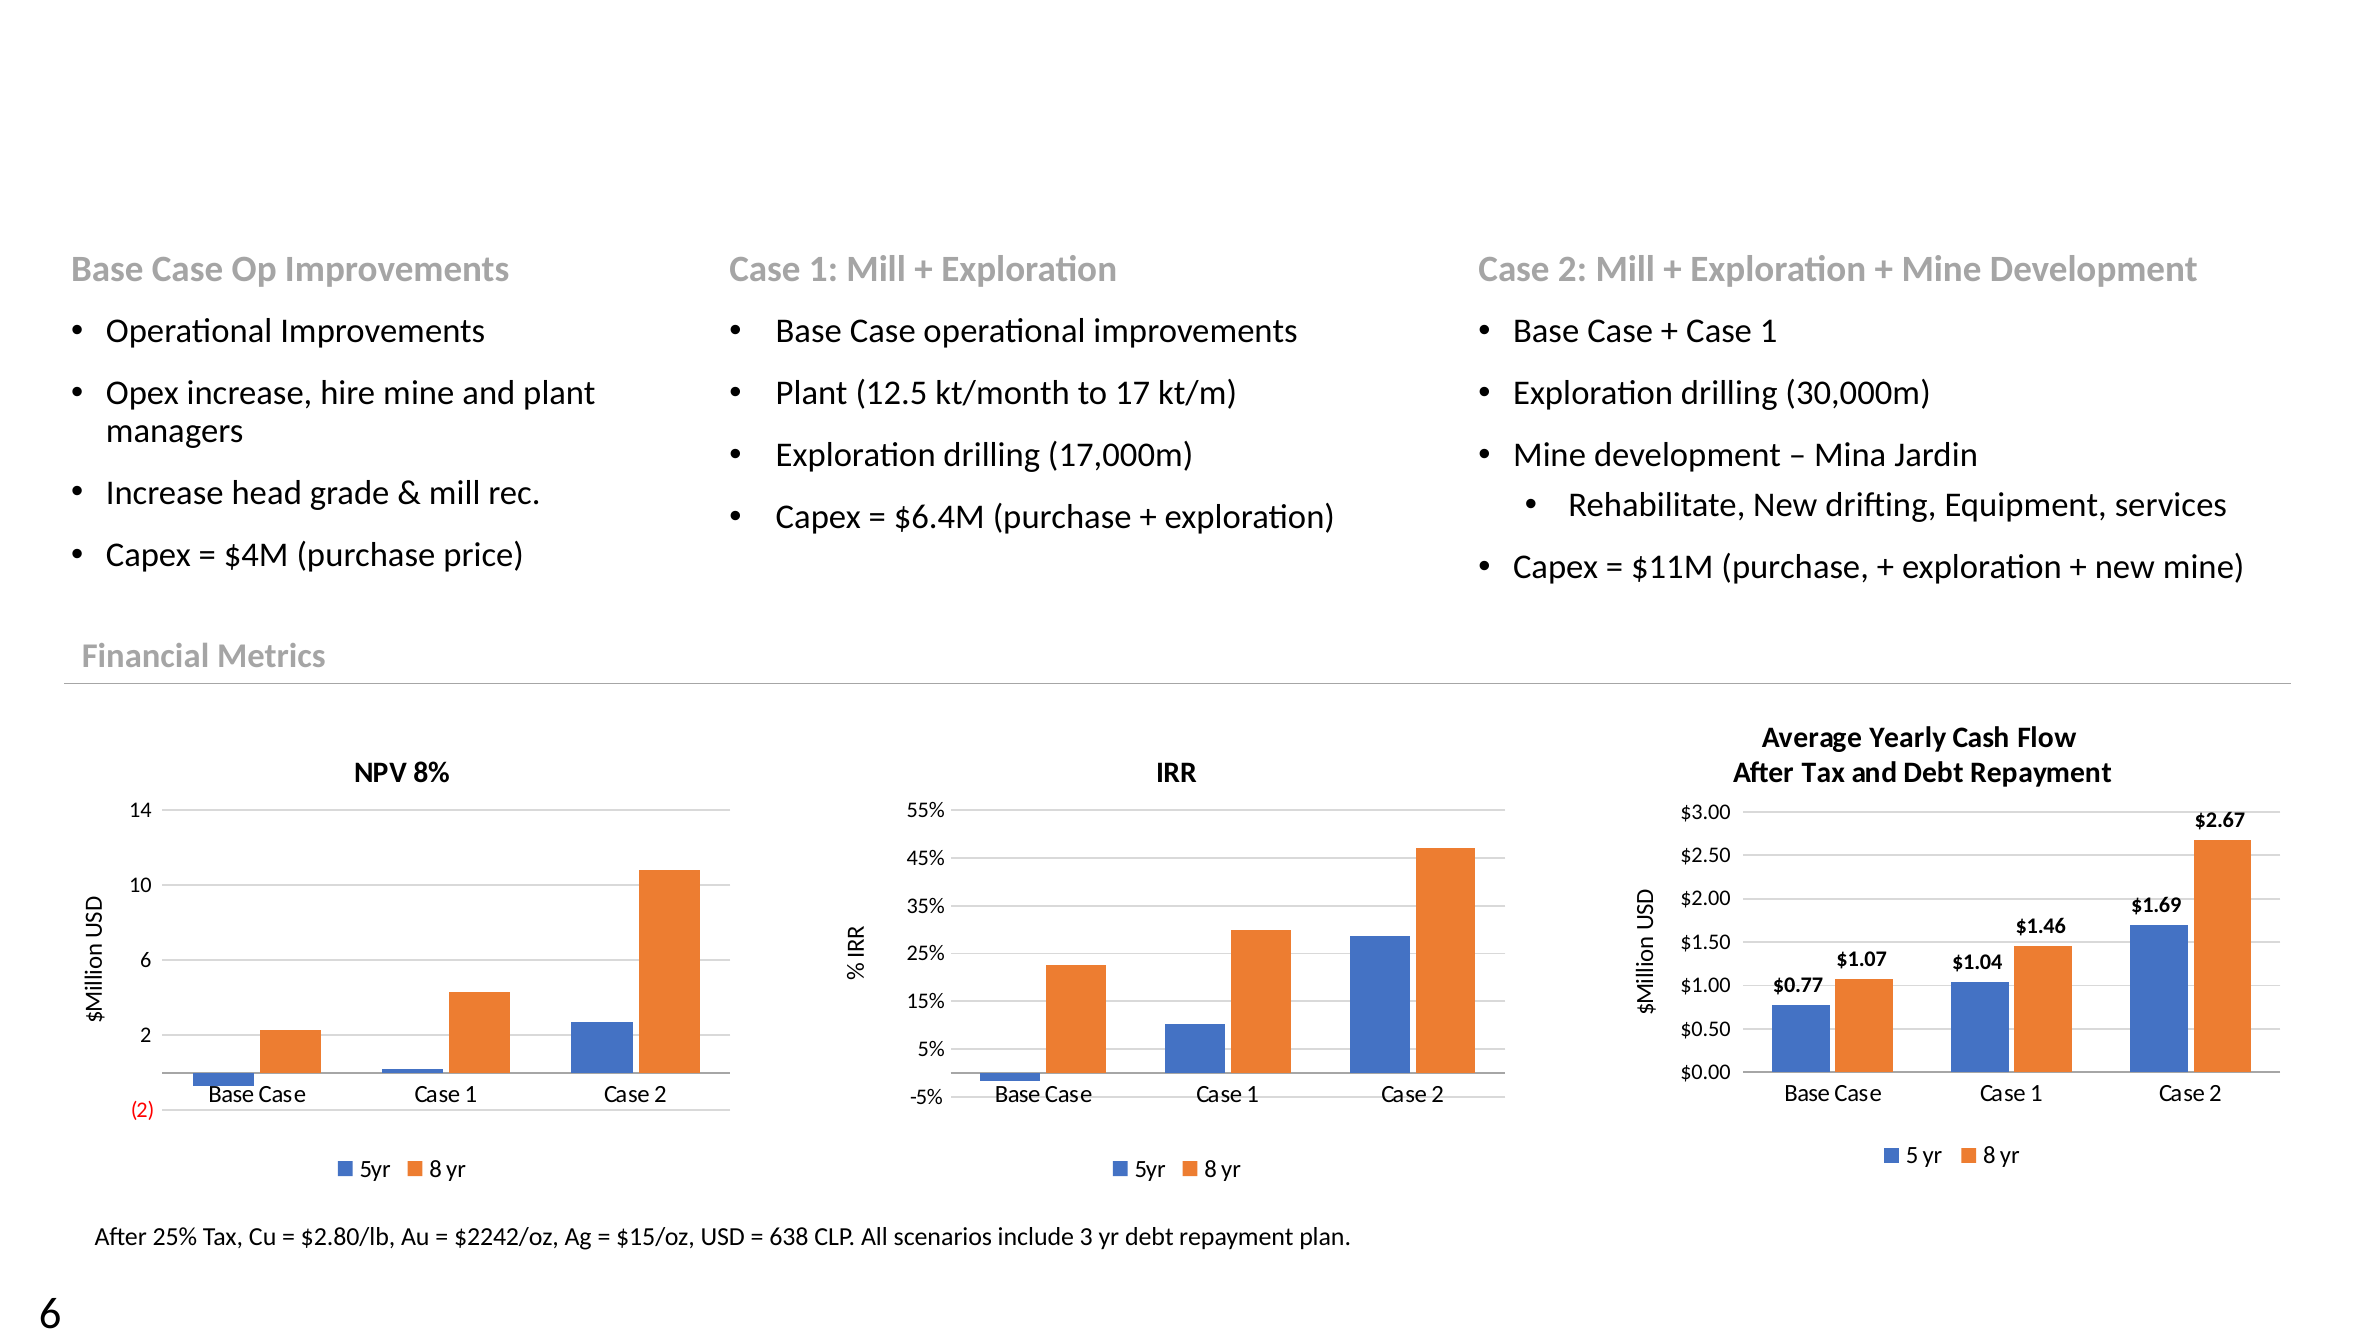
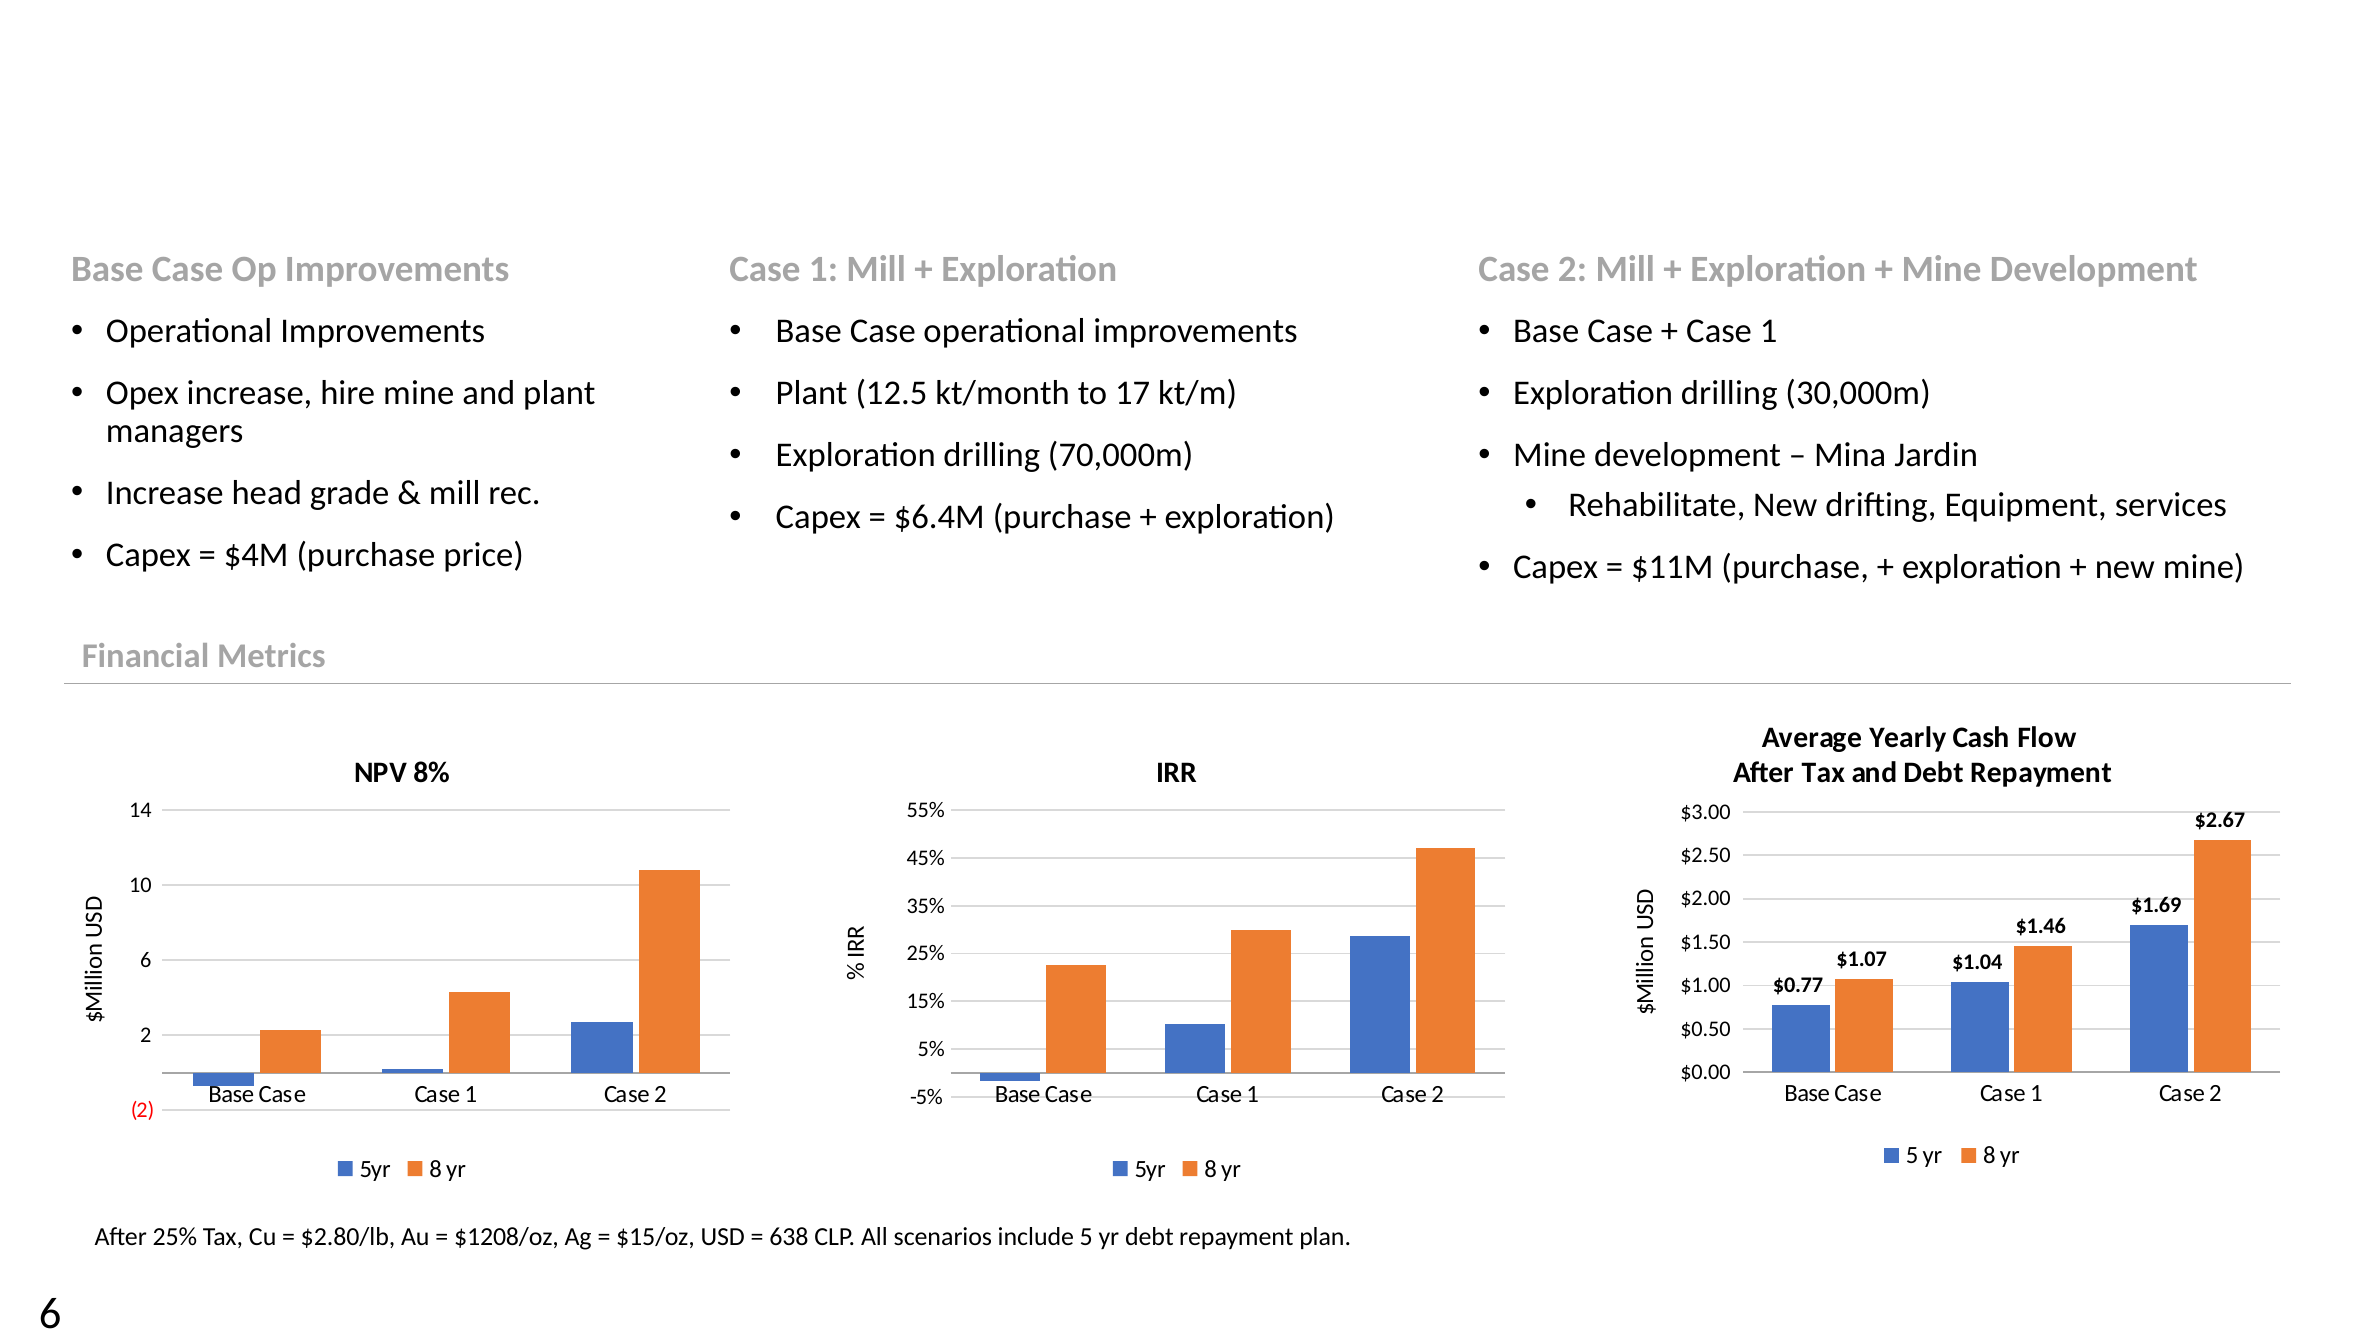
17,000m: 17,000m -> 70,000m
$2242/oz: $2242/oz -> $1208/oz
include 3: 3 -> 5
